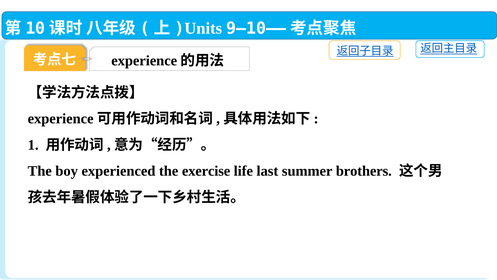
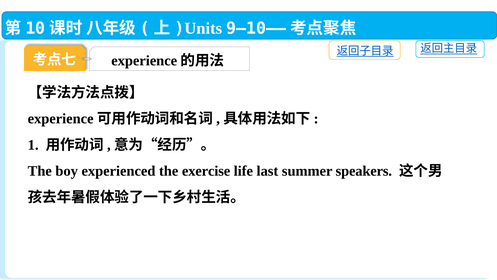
brothers: brothers -> speakers
